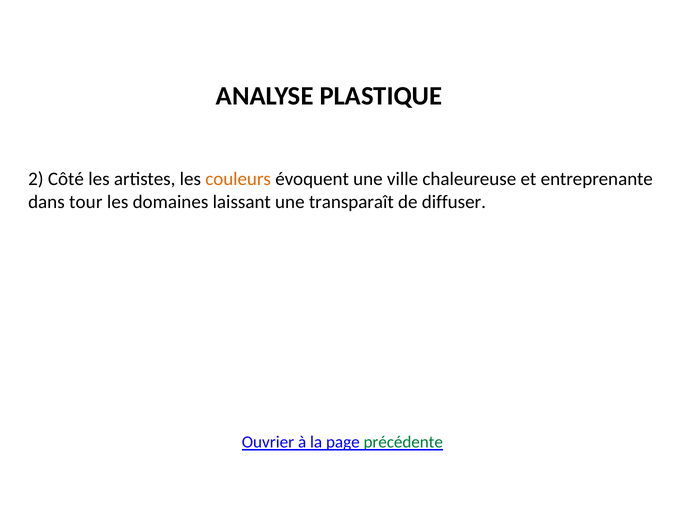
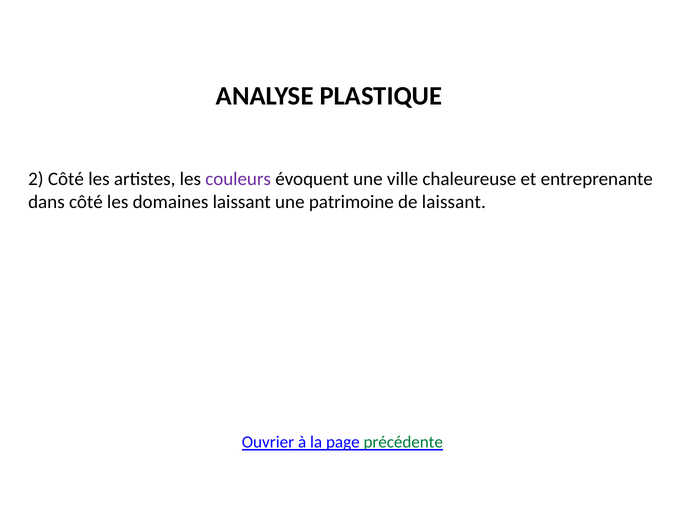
couleurs colour: orange -> purple
dans tour: tour -> côté
transparaît: transparaît -> patrimoine
de diffuser: diffuser -> laissant
